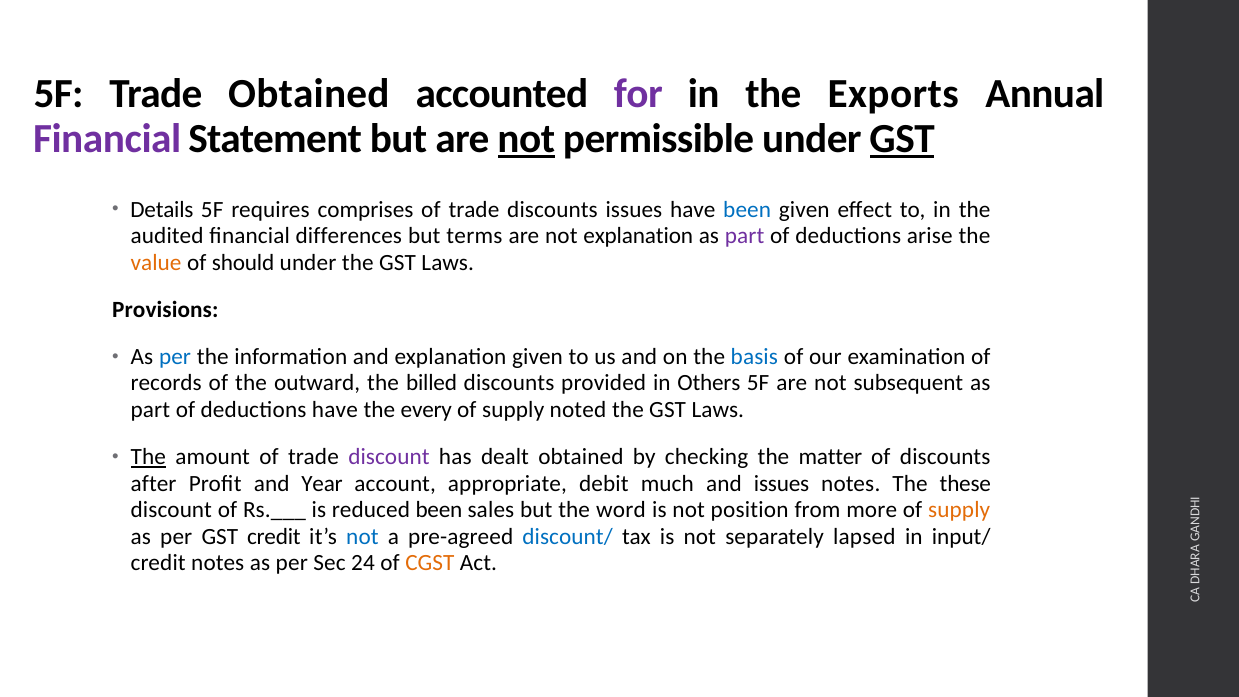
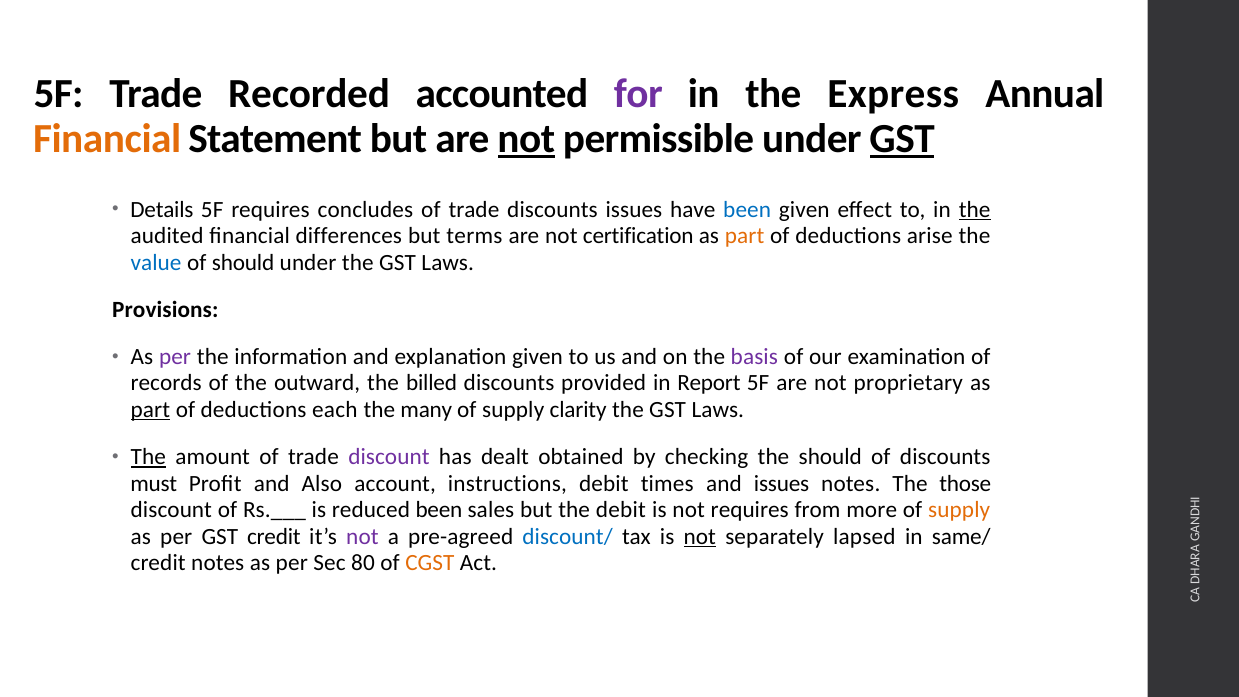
Trade Obtained: Obtained -> Recorded
Exports: Exports -> Express
Financial at (107, 139) colour: purple -> orange
comprises: comprises -> concludes
the at (975, 209) underline: none -> present
not explanation: explanation -> certification
part at (745, 236) colour: purple -> orange
value colour: orange -> blue
per at (175, 357) colour: blue -> purple
basis colour: blue -> purple
Others: Others -> Report
subsequent: subsequent -> proprietary
part at (150, 410) underline: none -> present
deductions have: have -> each
every: every -> many
noted: noted -> clarity
the matter: matter -> should
after: after -> must
Year: Year -> Also
appropriate: appropriate -> instructions
much: much -> times
these: these -> those
the word: word -> debit
not position: position -> requires
not at (362, 536) colour: blue -> purple
not at (700, 536) underline: none -> present
input/: input/ -> same/
24: 24 -> 80
